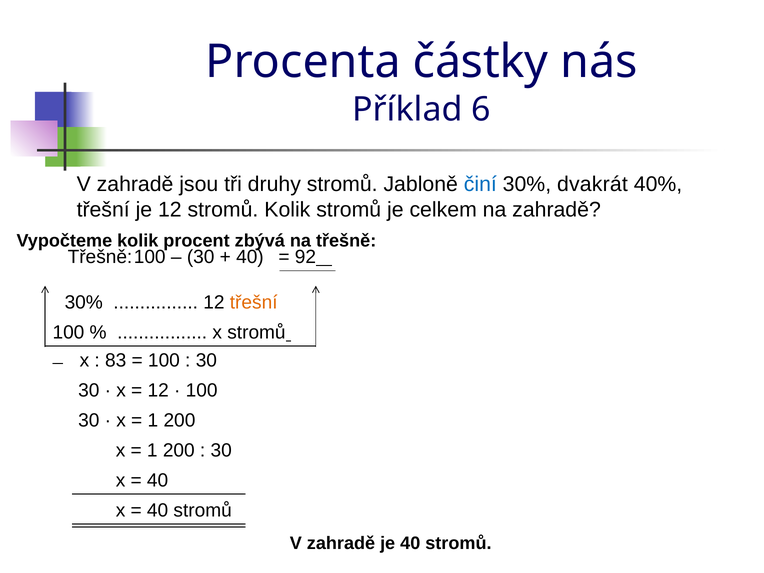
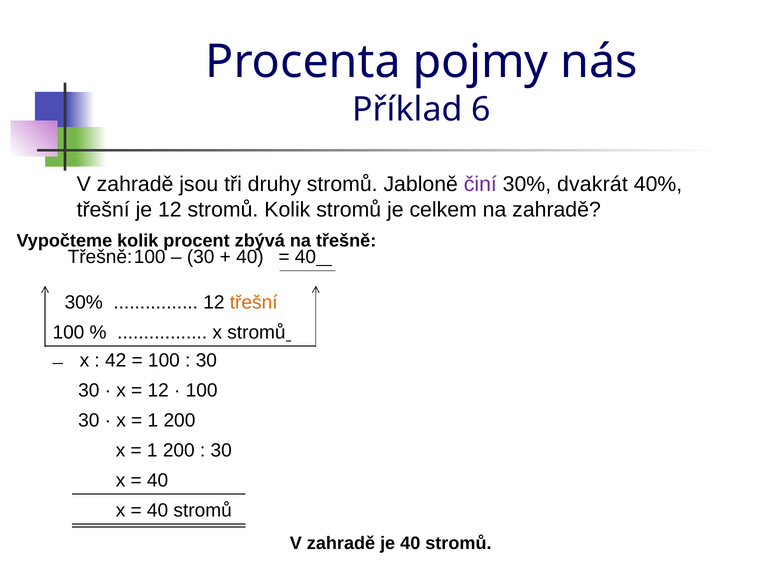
částky: částky -> pojmy
činí colour: blue -> purple
92 at (305, 257): 92 -> 40
83: 83 -> 42
